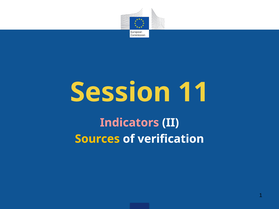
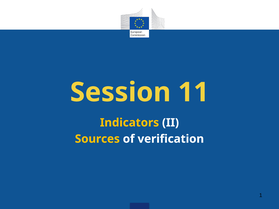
Indicators colour: pink -> yellow
